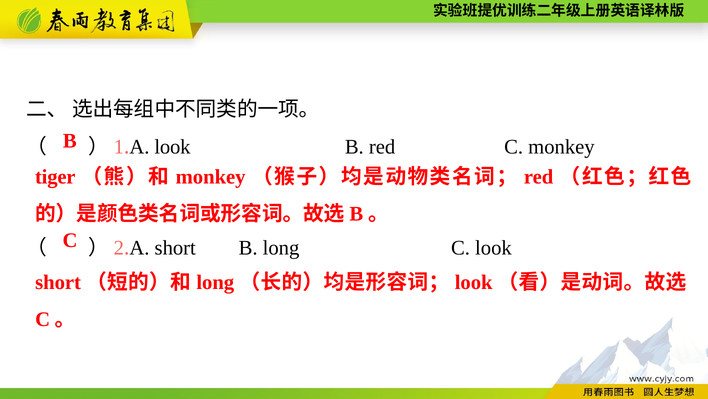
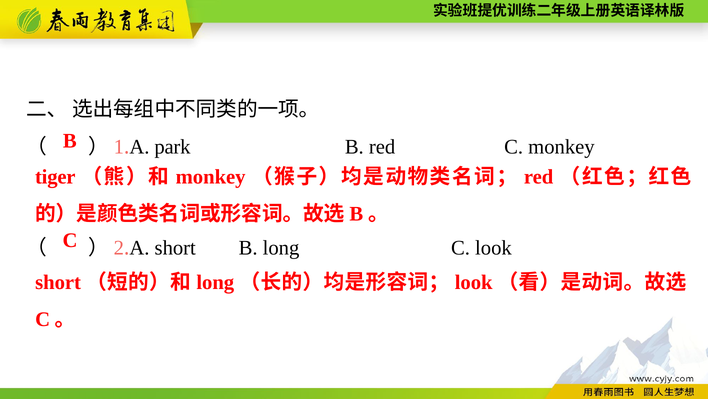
look at (172, 147): look -> park
